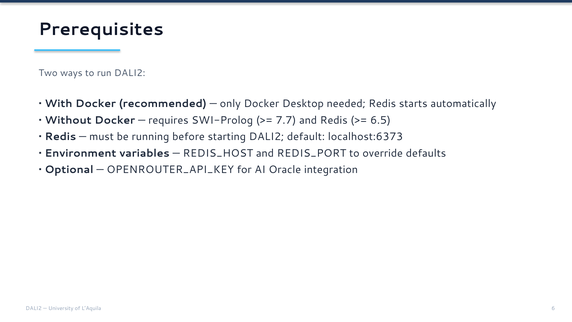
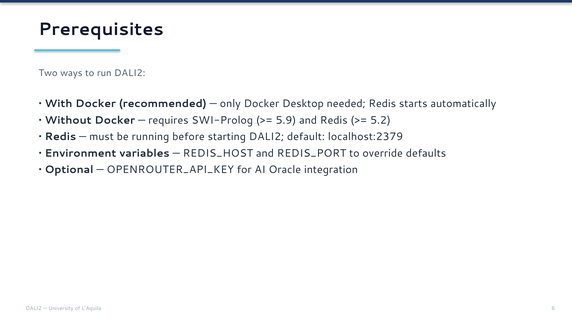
7.7: 7.7 -> 5.9
6.5: 6.5 -> 5.2
localhost:6373: localhost:6373 -> localhost:2379
